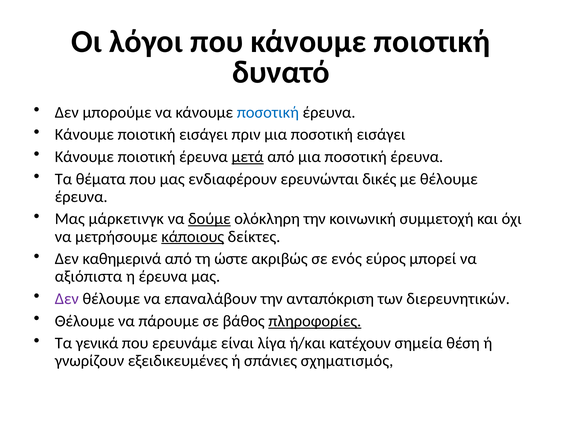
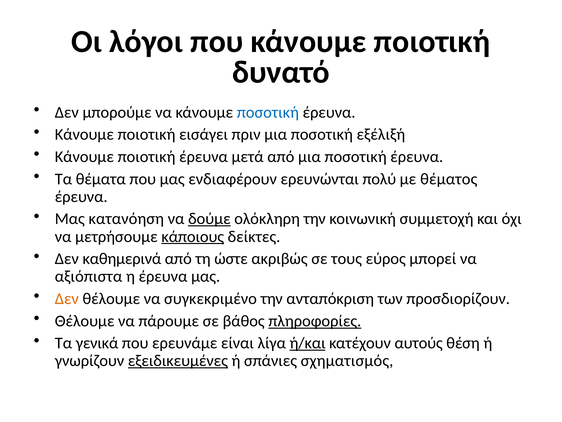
ποσοτική εισάγει: εισάγει -> εξέλιξή
μετά underline: present -> none
δικές: δικές -> πολύ
με θέλουμε: θέλουμε -> θέματος
μάρκετινγκ: μάρκετινγκ -> κατανόηση
ενός: ενός -> τους
Δεν at (67, 298) colour: purple -> orange
επαναλάβουν: επαναλάβουν -> συγκεκριμένο
διερευνητικών: διερευνητικών -> προσδιορίζουν
ή/και underline: none -> present
σημεία: σημεία -> αυτούς
εξειδικευμένες underline: none -> present
